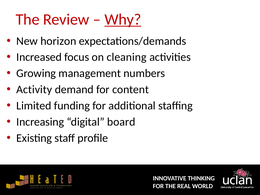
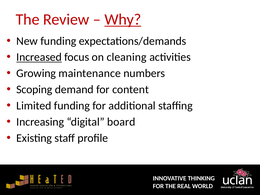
New horizon: horizon -> funding
Increased underline: none -> present
management: management -> maintenance
Activity: Activity -> Scoping
